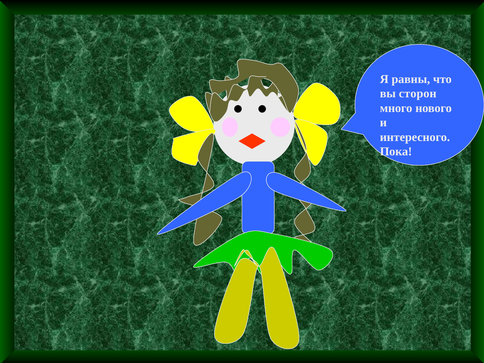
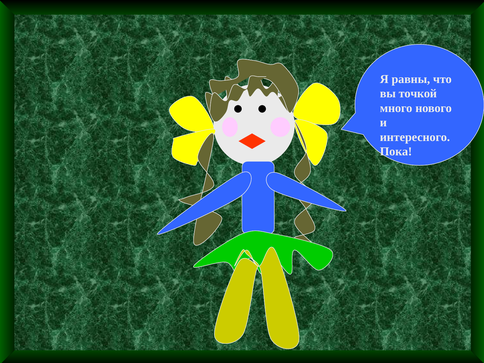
сторон: сторон -> точкой
